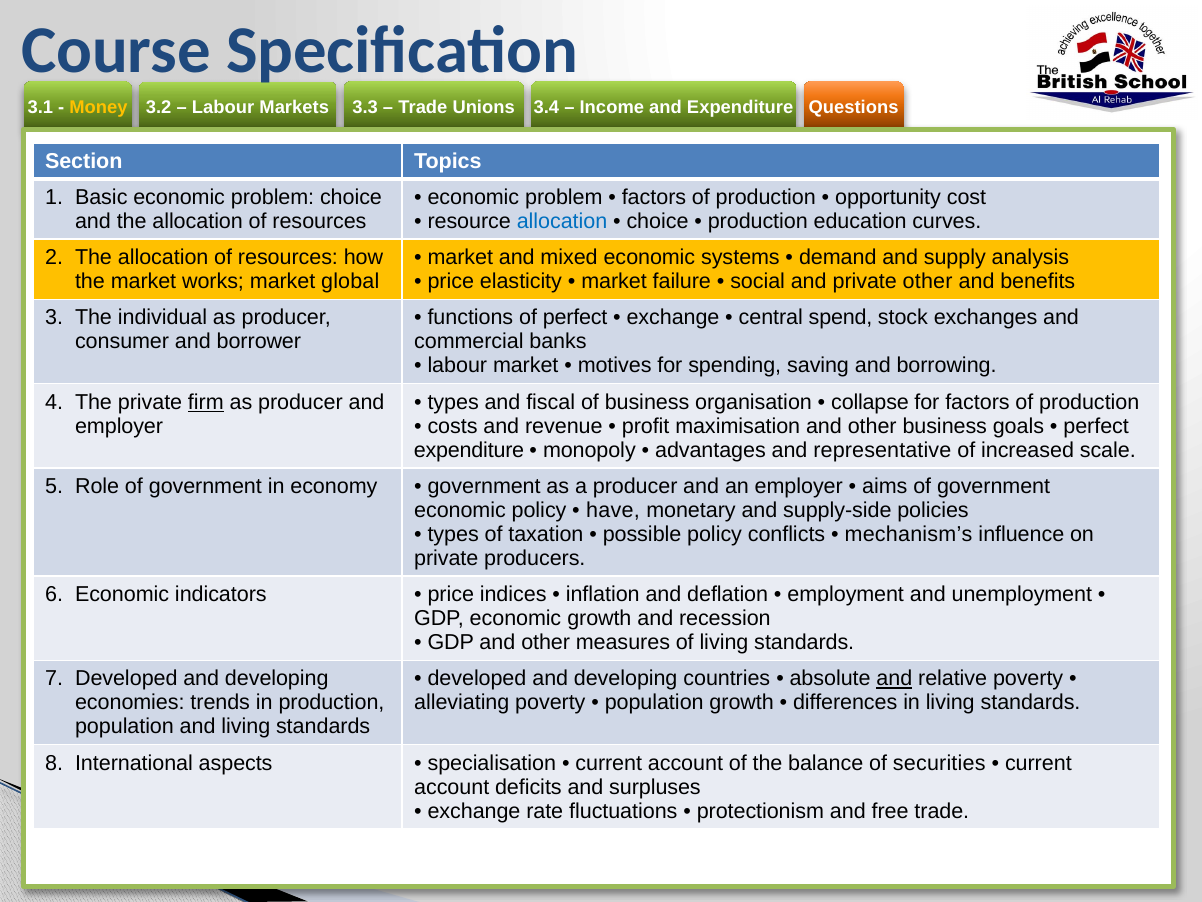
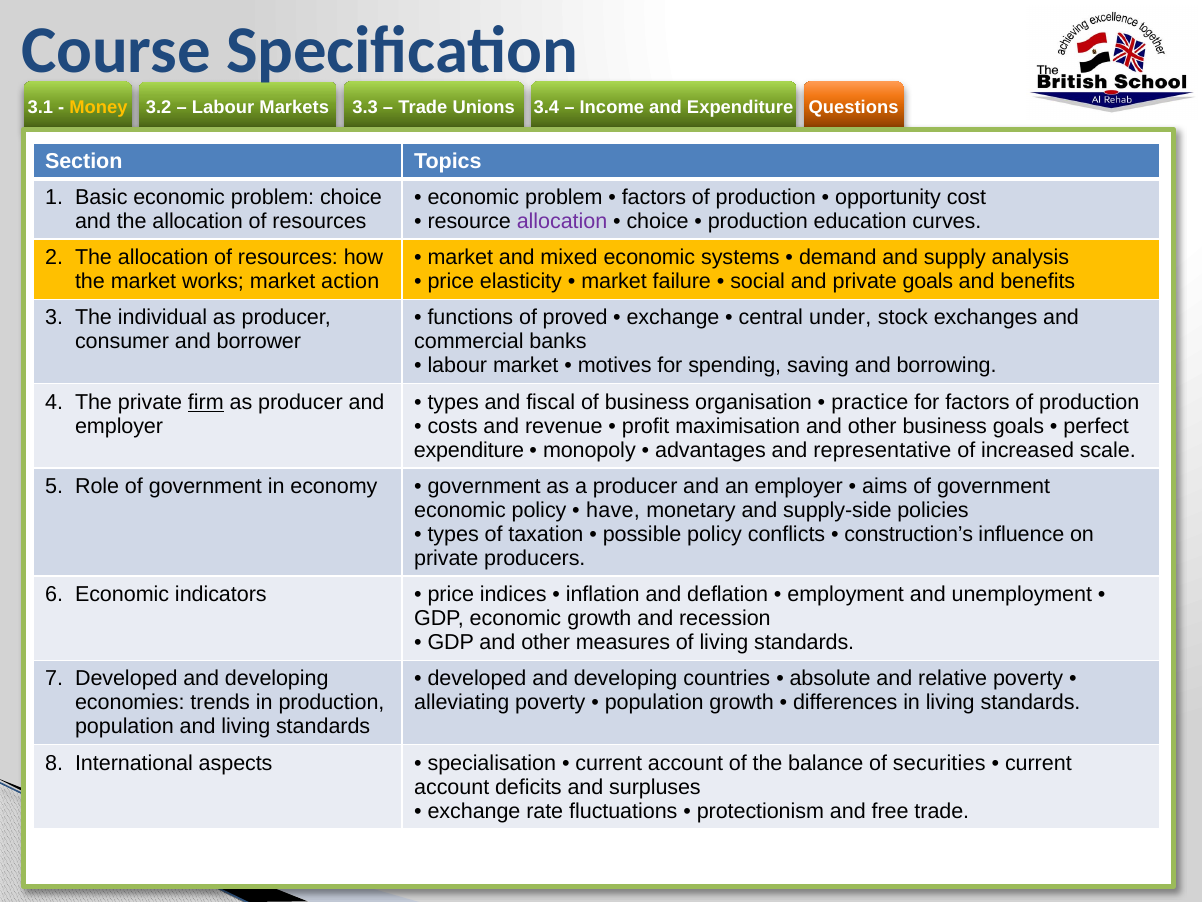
allocation at (562, 221) colour: blue -> purple
global: global -> action
private other: other -> goals
of perfect: perfect -> proved
spend: spend -> under
collapse: collapse -> practice
mechanism’s: mechanism’s -> construction’s
and at (894, 678) underline: present -> none
